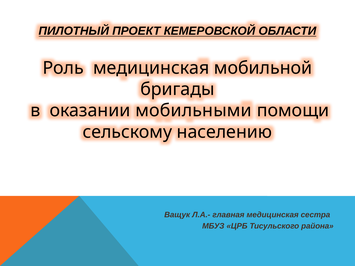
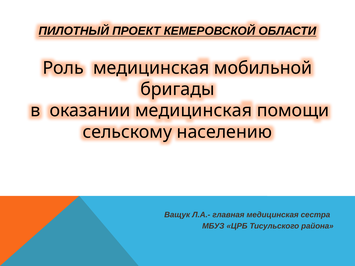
оказании мобильными: мобильными -> медицинская
